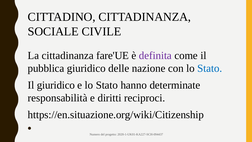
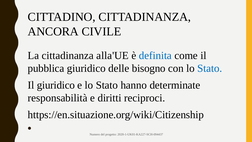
SOCIALE: SOCIALE -> ANCORA
fare'UE: fare'UE -> alla'UE
definita colour: purple -> blue
nazione: nazione -> bisogno
